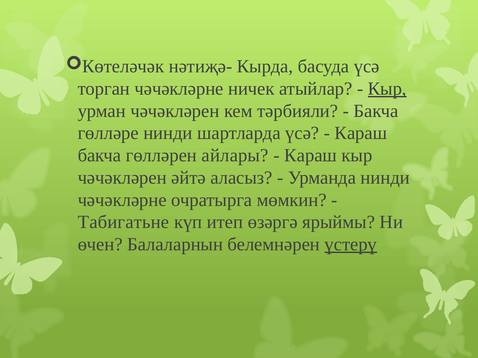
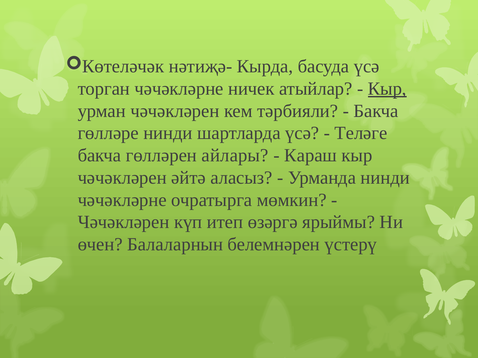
Караш at (361, 133): Караш -> Теләге
Табигатьне at (123, 222): Табигатьне -> Чәчәкләрен
үстерү underline: present -> none
